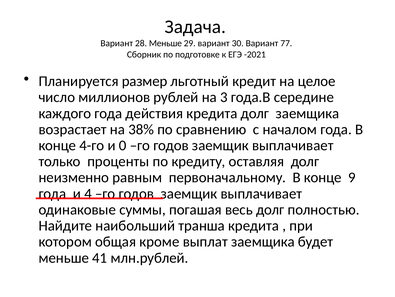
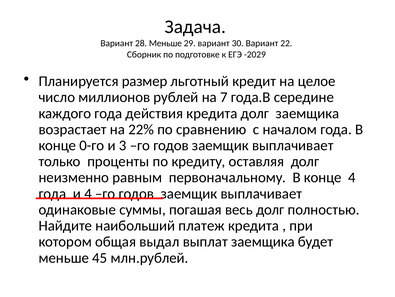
77: 77 -> 22
-2021: -2021 -> -2029
3: 3 -> 7
38%: 38% -> 22%
4-го: 4-го -> 0-го
0: 0 -> 3
конце 9: 9 -> 4
транша: транша -> платеж
кроме: кроме -> выдал
41: 41 -> 45
